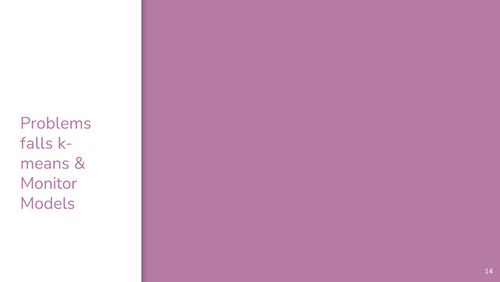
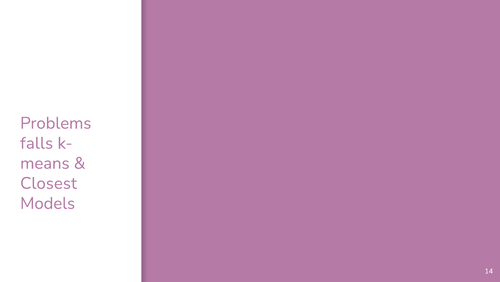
Monitor: Monitor -> Closest
